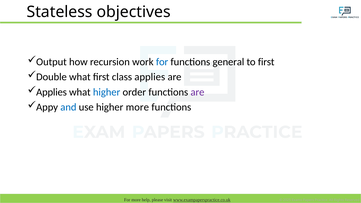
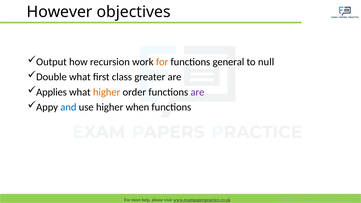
Stateless: Stateless -> However
for at (162, 62) colour: blue -> orange
to first: first -> null
class applies: applies -> greater
higher at (107, 92) colour: blue -> orange
higher more: more -> when
